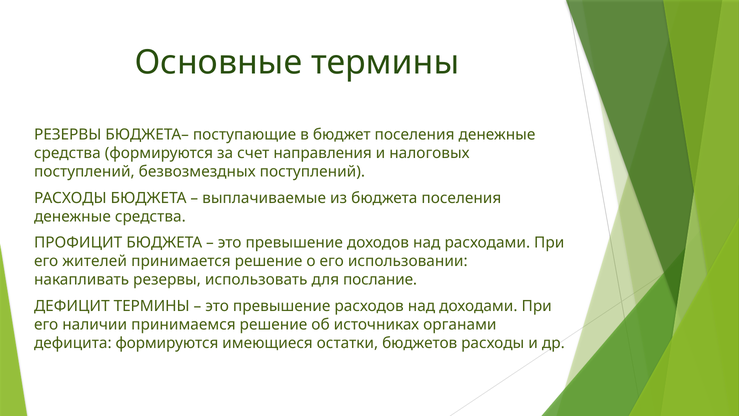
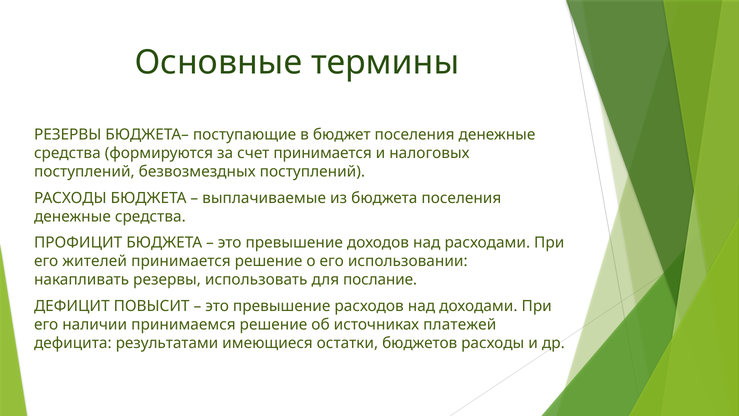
счет направления: направления -> принимается
ДЕФИЦИТ ТЕРМИНЫ: ТЕРМИНЫ -> ПОВЫСИТ
органами: органами -> платежей
дефицита формируются: формируются -> результатами
